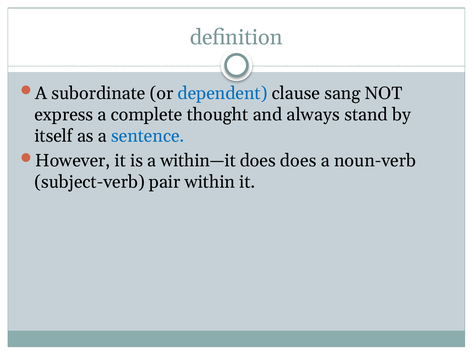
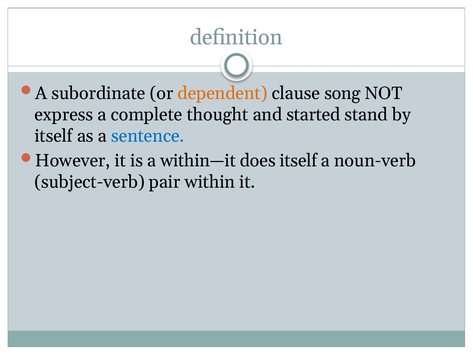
dependent colour: blue -> orange
sang: sang -> song
always: always -> started
does does: does -> itself
